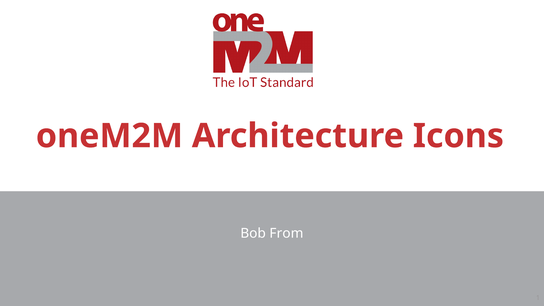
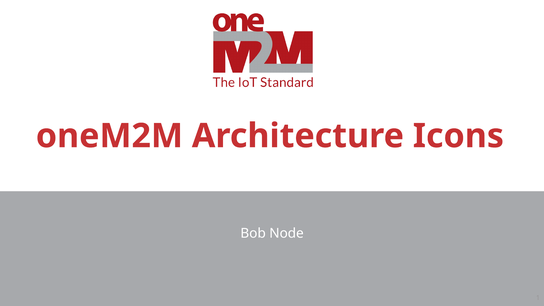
From: From -> Node
